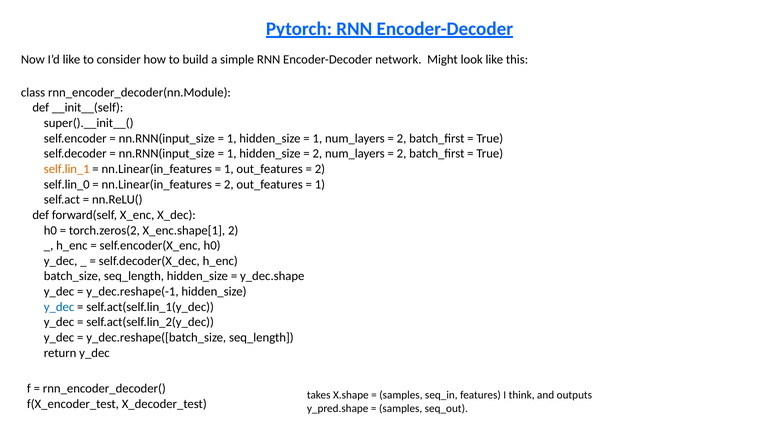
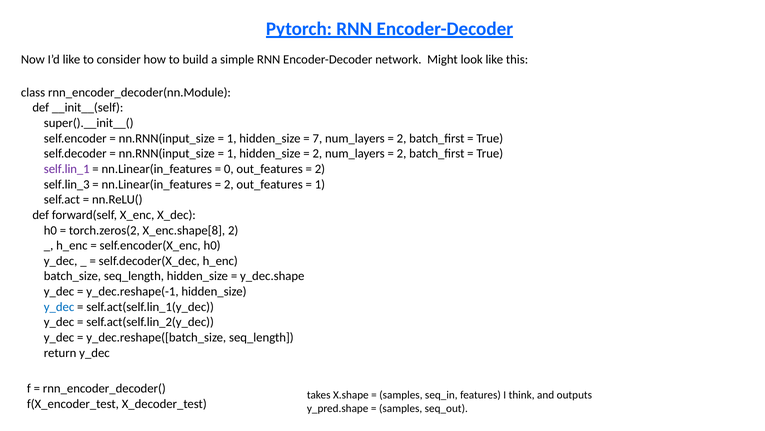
1 at (317, 138): 1 -> 7
self.lin_1 colour: orange -> purple
1 at (229, 169): 1 -> 0
self.lin_0: self.lin_0 -> self.lin_3
X_enc.shape[1: X_enc.shape[1 -> X_enc.shape[8
